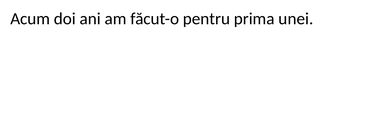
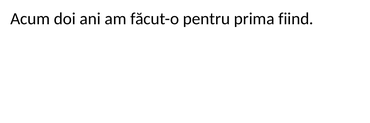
unei: unei -> fiind
